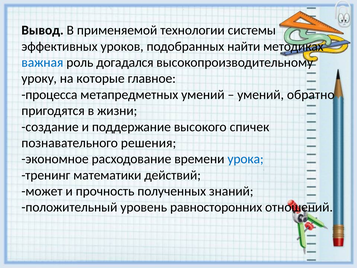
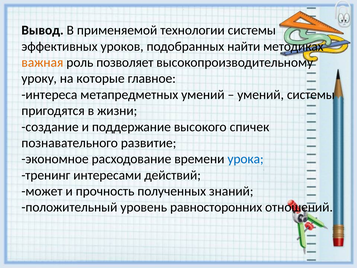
важная colour: blue -> orange
догадался: догадался -> позволяет
процесса: процесса -> интереса
умений обратно: обратно -> системы
решения: решения -> развитие
математики: математики -> интересами
